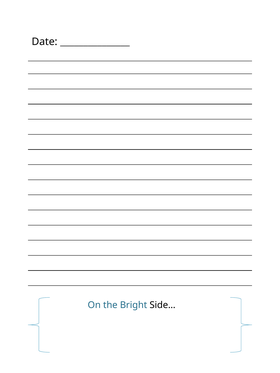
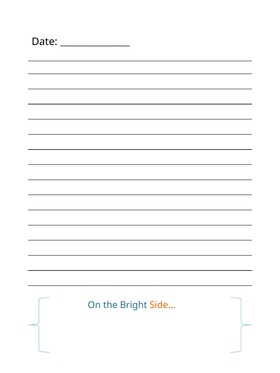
Side… colour: black -> orange
